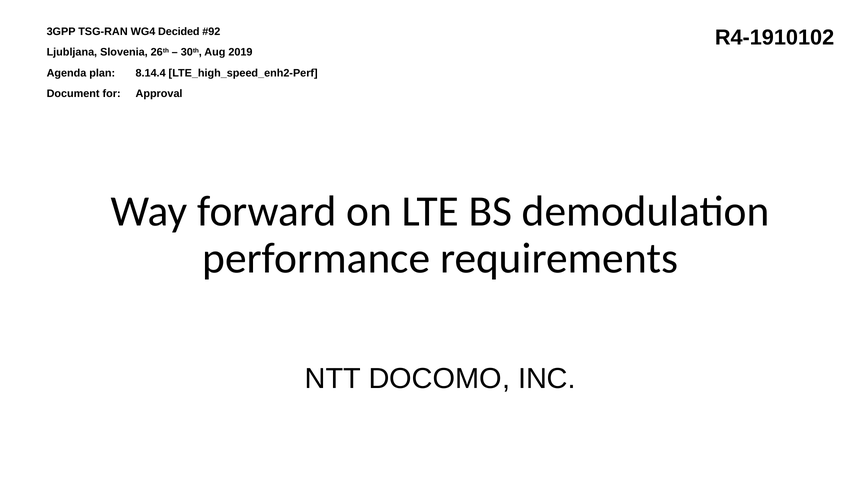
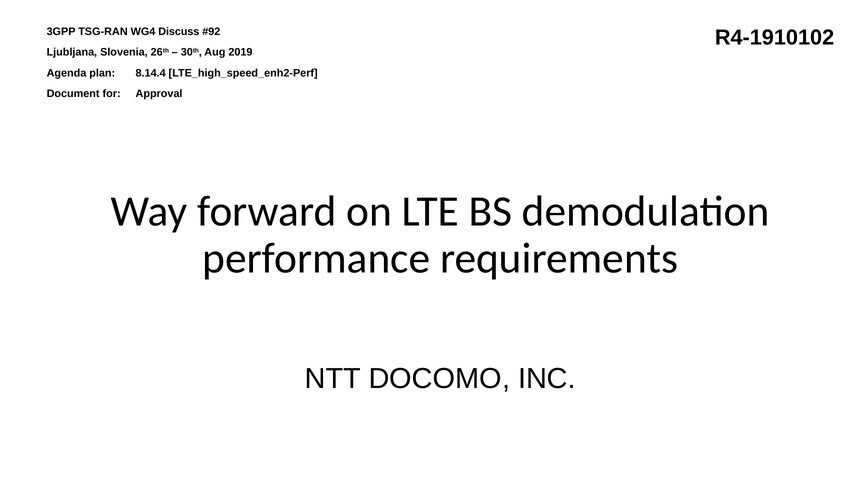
Decided: Decided -> Discuss
